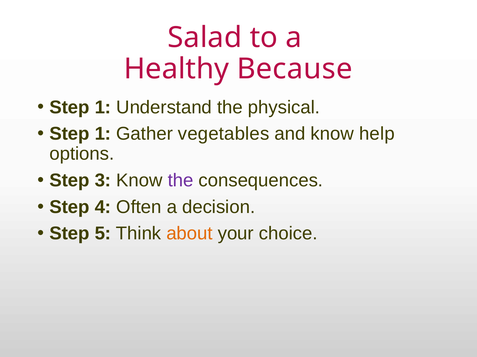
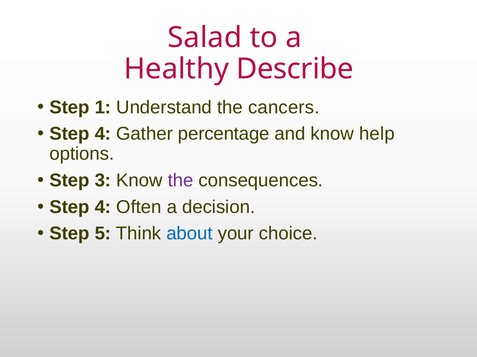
Because: Because -> Describe
physical: physical -> cancers
1 at (103, 134): 1 -> 4
vegetables: vegetables -> percentage
about colour: orange -> blue
